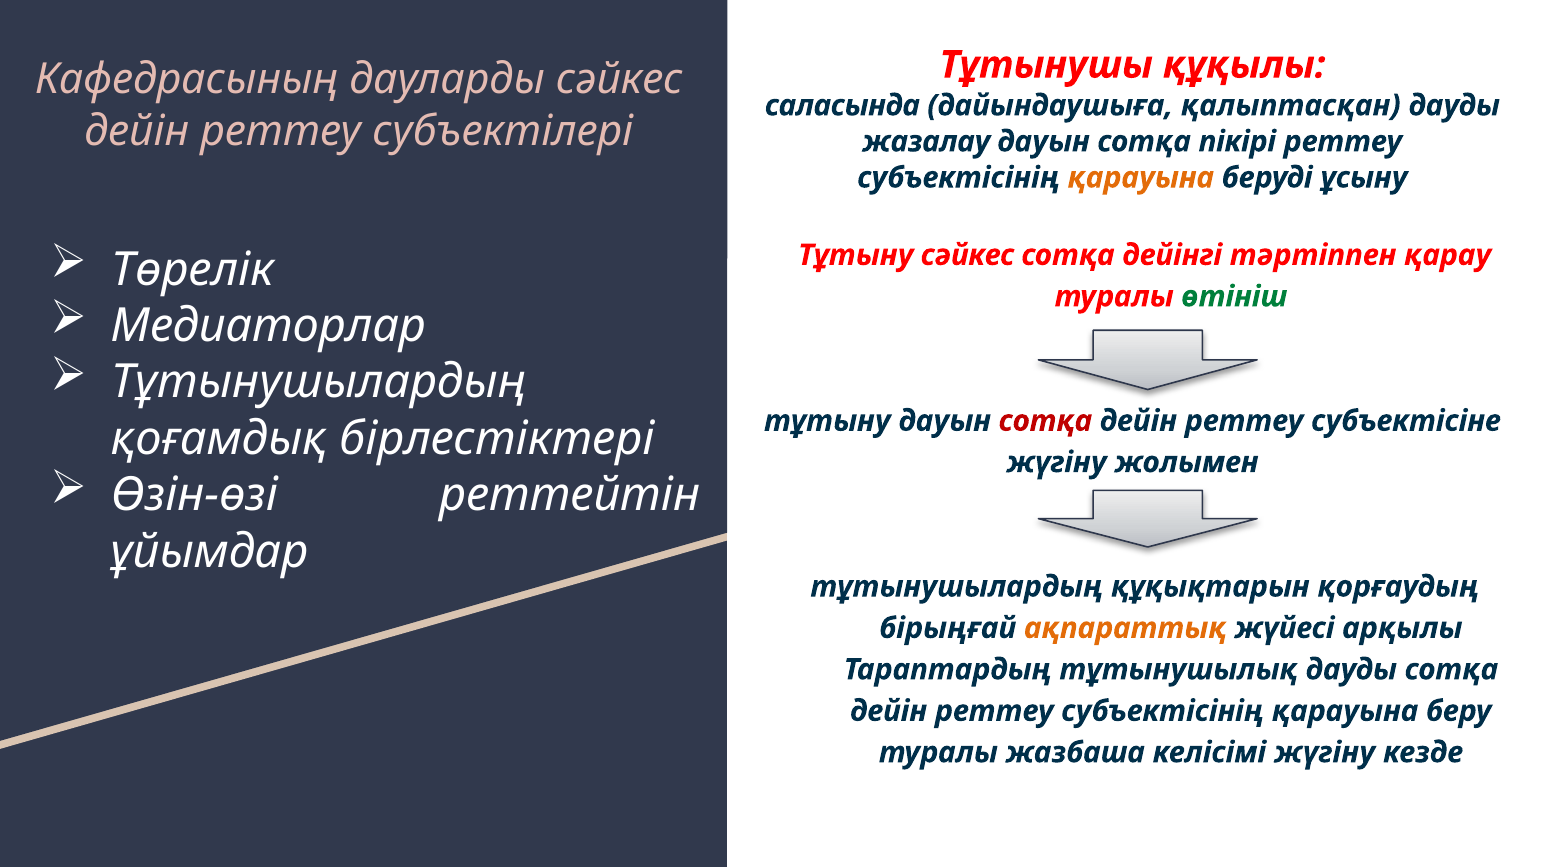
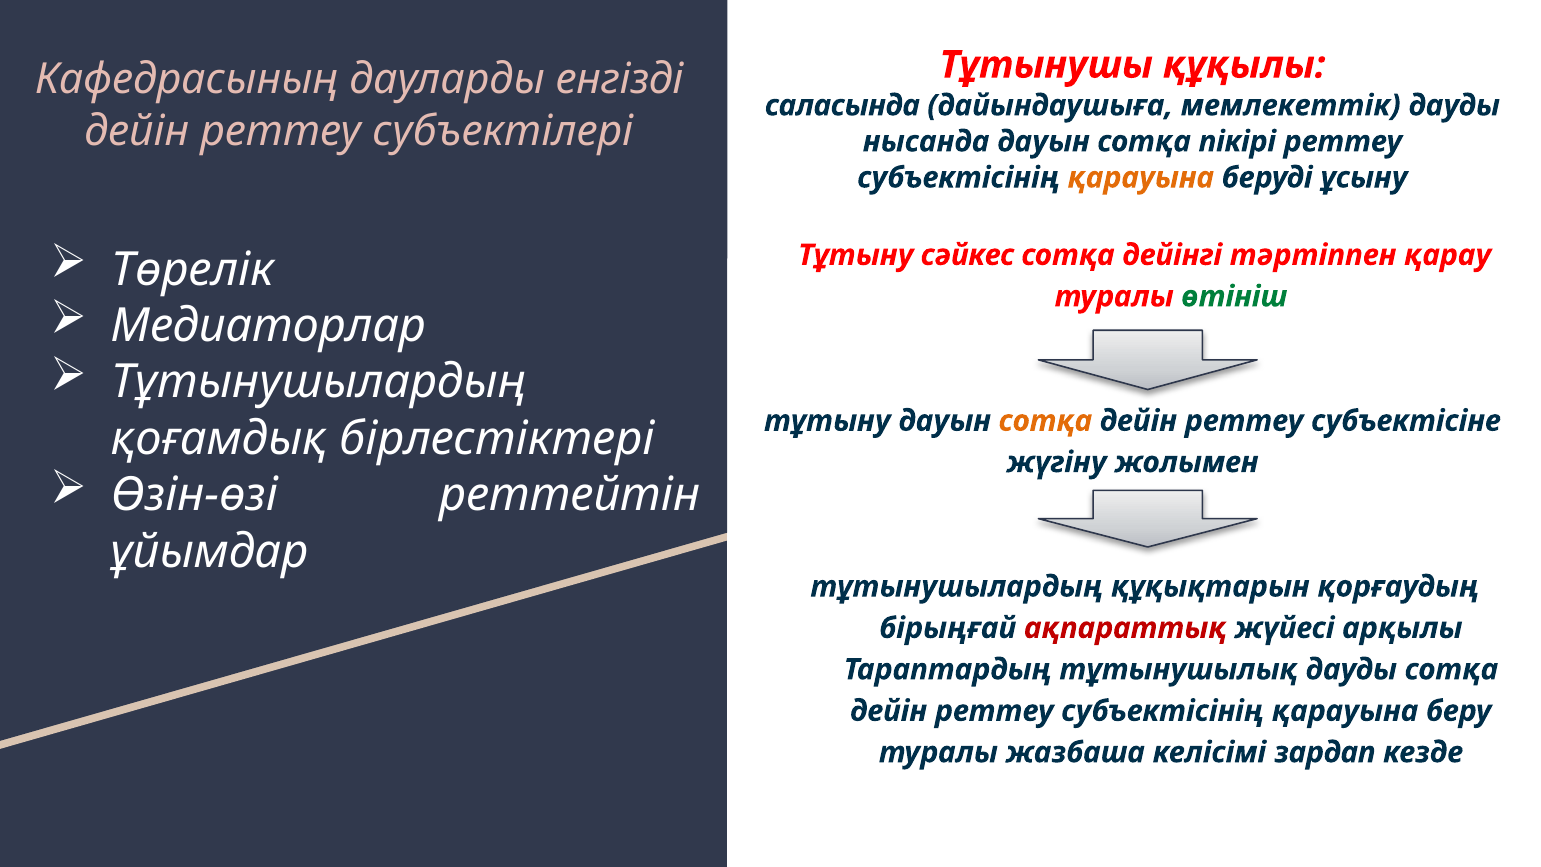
дауларды сәйкес: сәйкес -> енгізді
қалыптасқан: қалыптасқан -> мемлекеттік
жазалау: жазалау -> нысанда
сотқа at (1045, 421) colour: red -> orange
ақпараттық colour: orange -> red
келісімі жүгіну: жүгіну -> зардап
